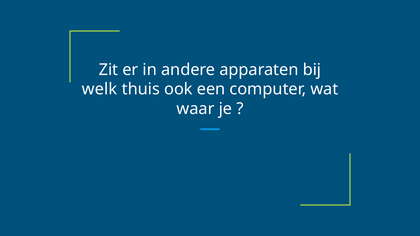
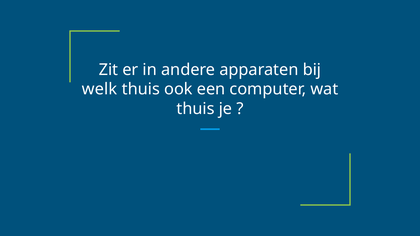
waar at (196, 109): waar -> thuis
